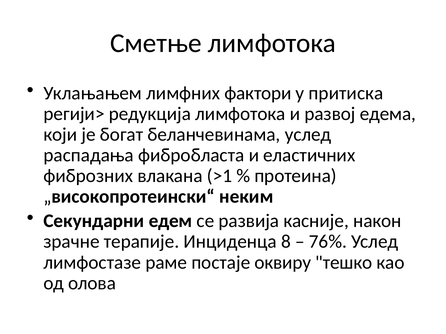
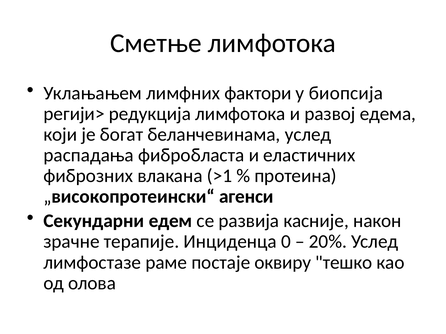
притиска: притиска -> биопсија
неким: неким -> агенси
8: 8 -> 0
76%: 76% -> 20%
